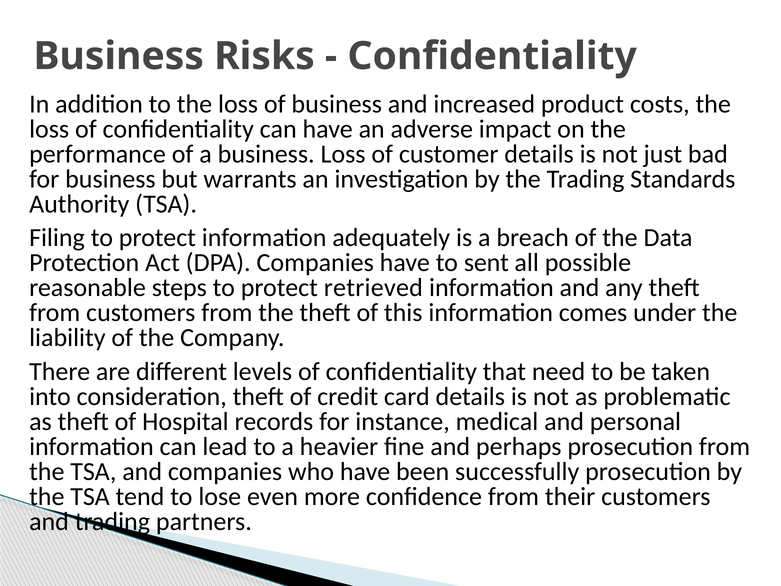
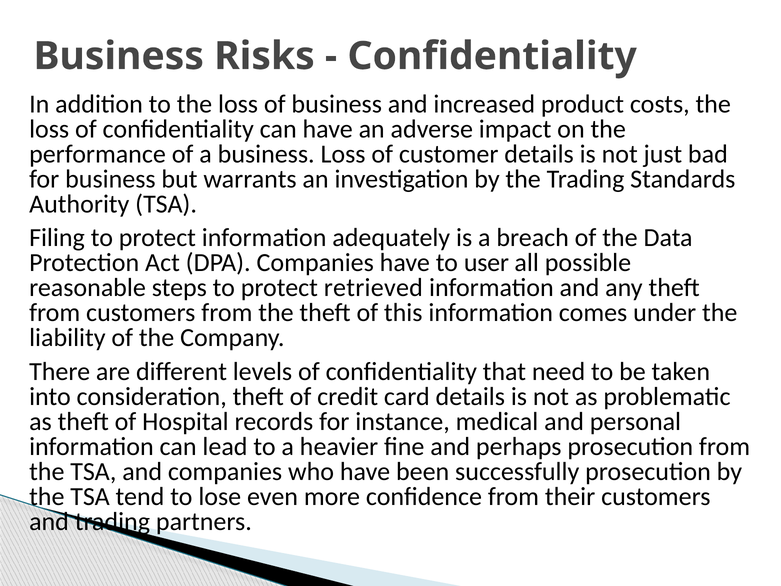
sent: sent -> user
